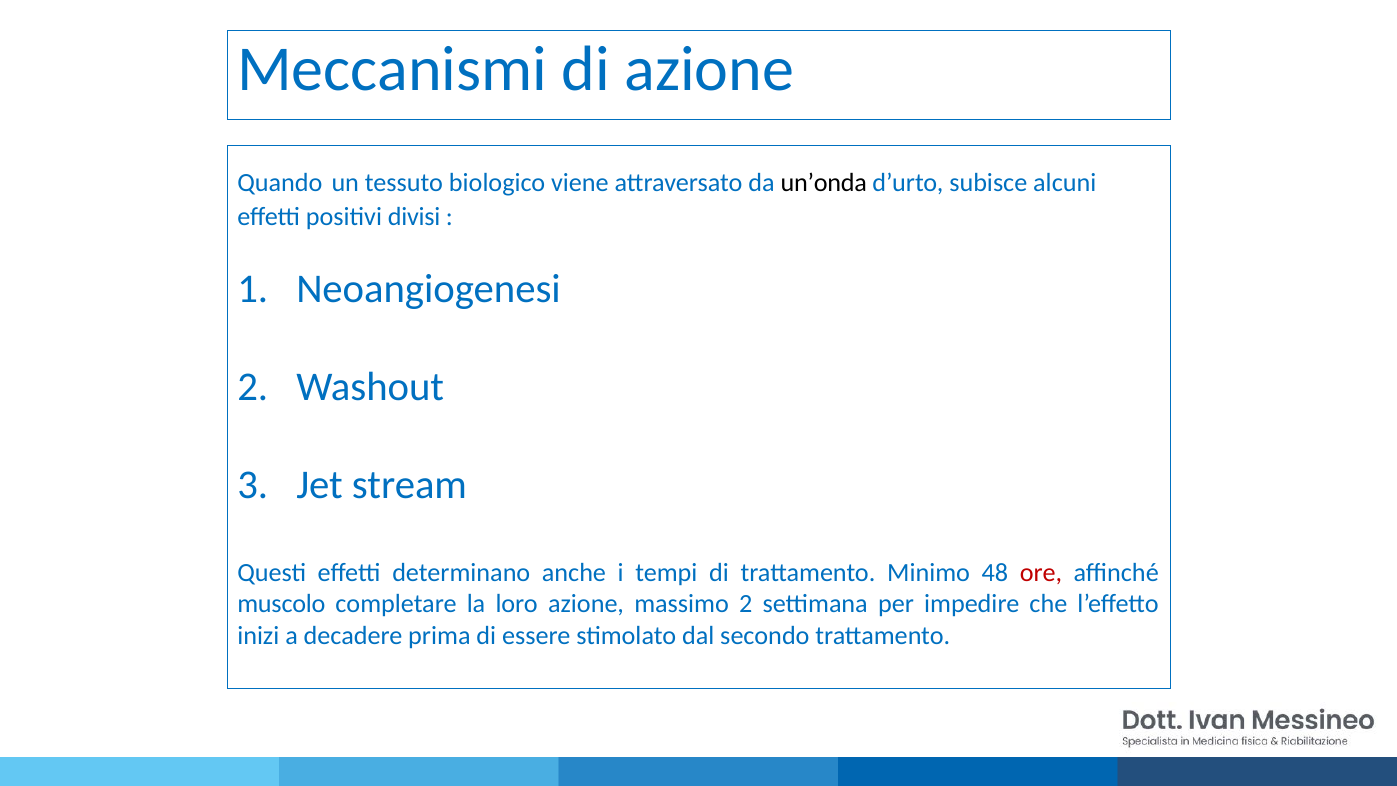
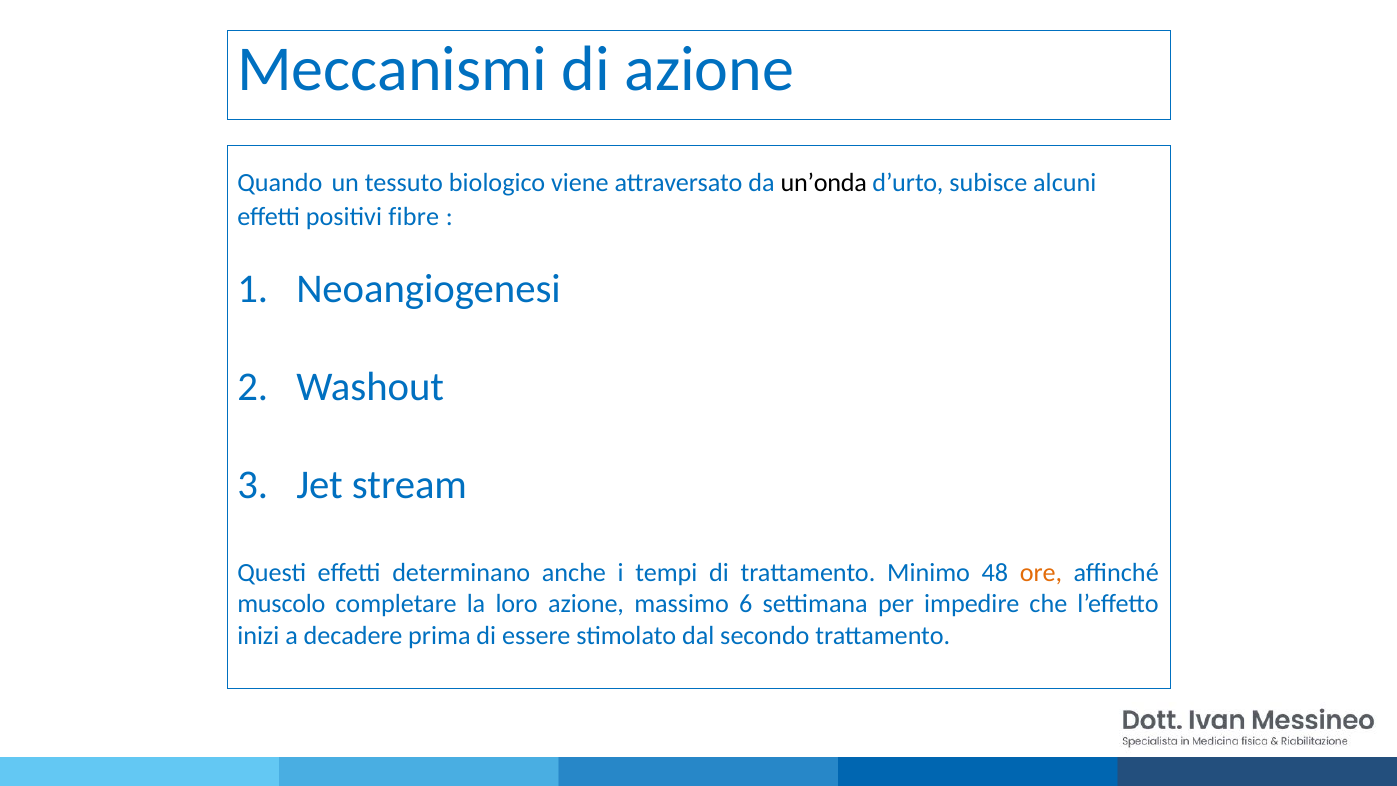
divisi: divisi -> fibre
ore colour: red -> orange
massimo 2: 2 -> 6
